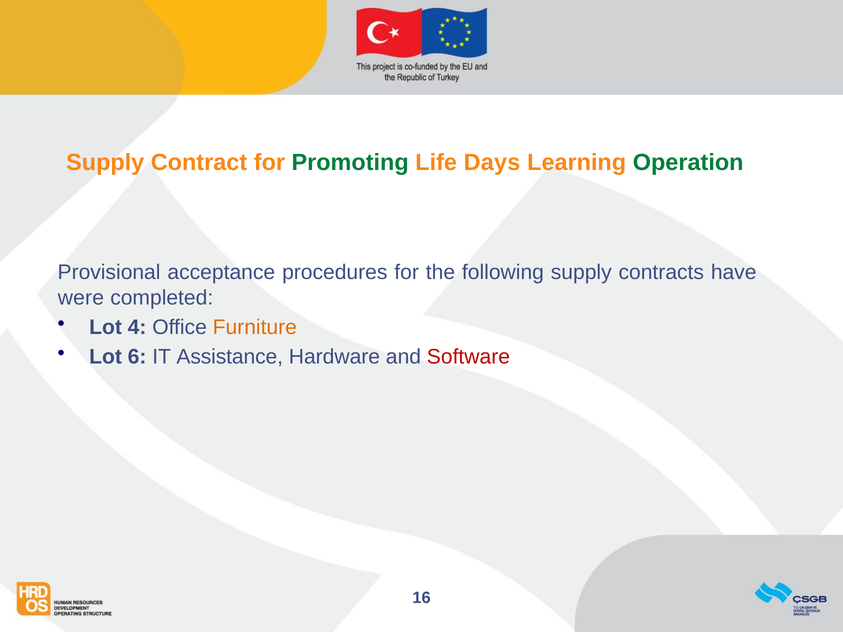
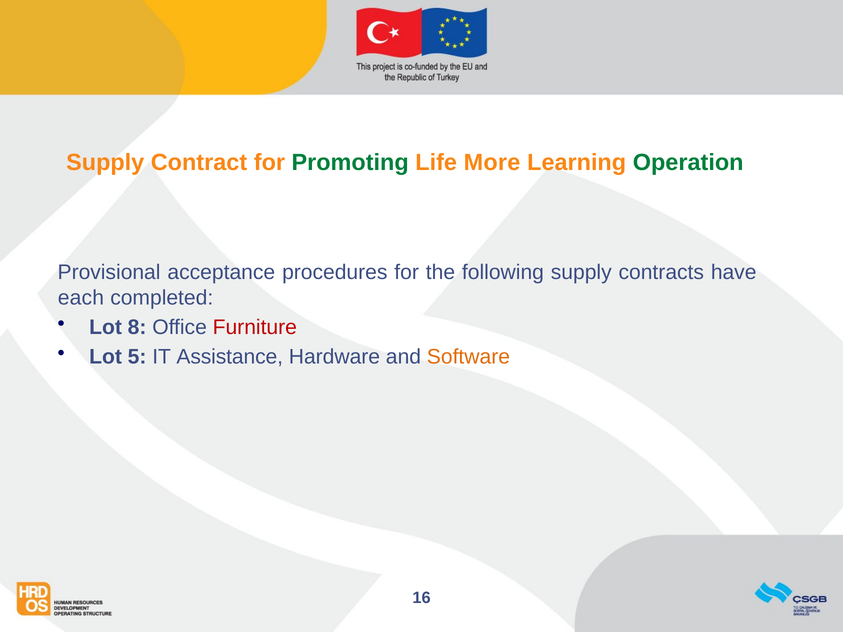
Days: Days -> More
were: were -> each
4: 4 -> 8
Furniture colour: orange -> red
6: 6 -> 5
Software colour: red -> orange
